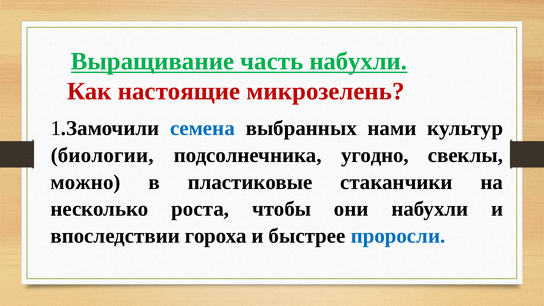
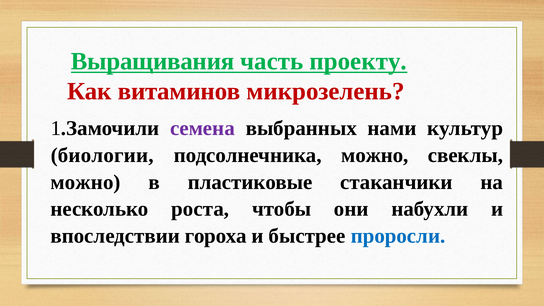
Выращивание: Выращивание -> Выращивания
часть набухли: набухли -> проекту
настоящие: настоящие -> витаминов
семена colour: blue -> purple
подсолнечника угодно: угодно -> можно
